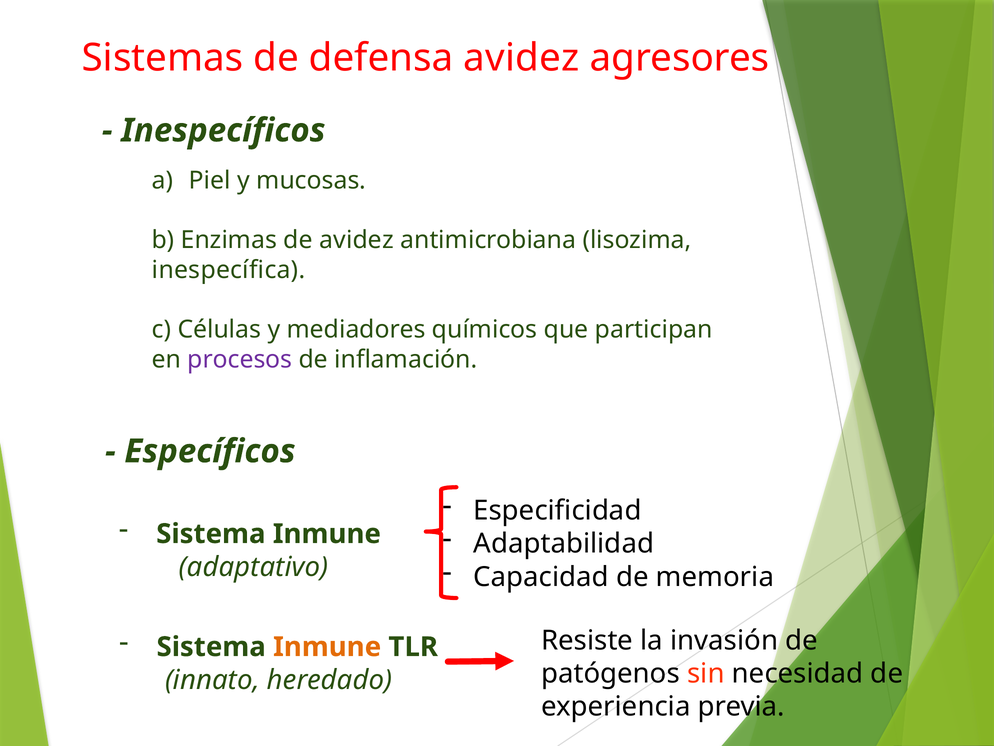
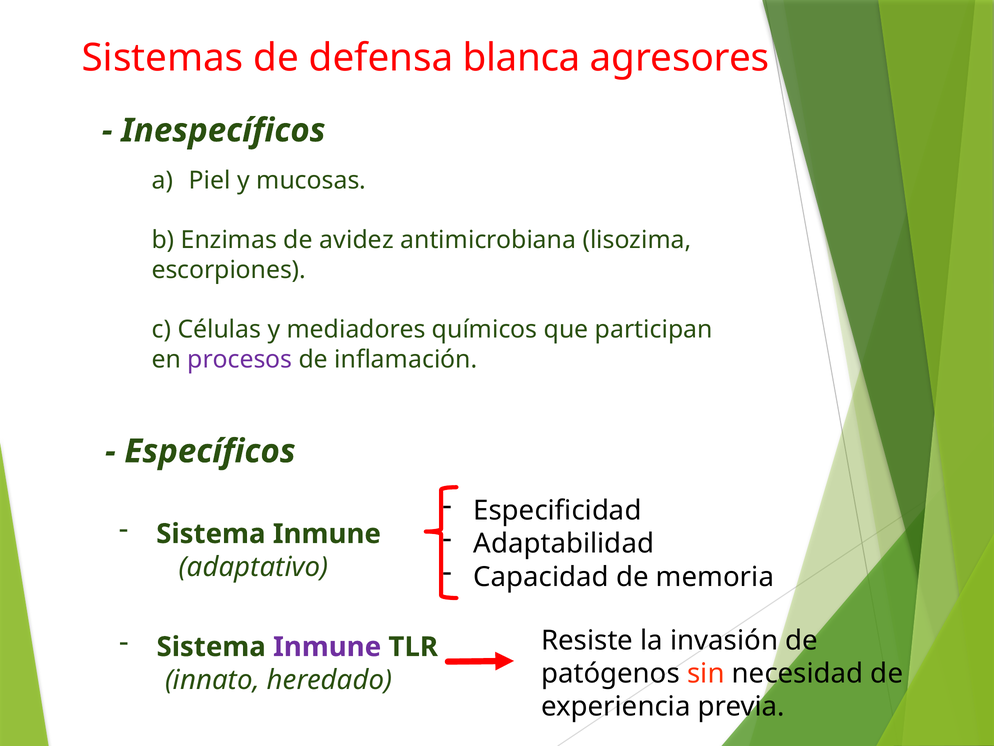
defensa avidez: avidez -> blanca
inespecífica: inespecífica -> escorpiones
Inmune at (327, 647) colour: orange -> purple
